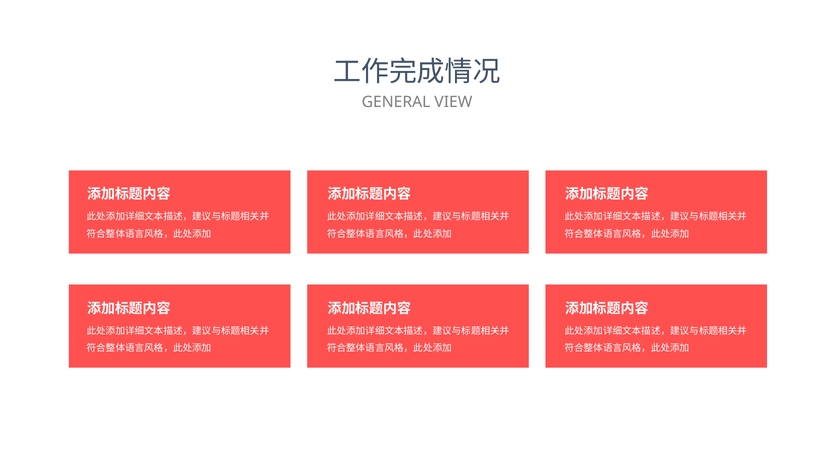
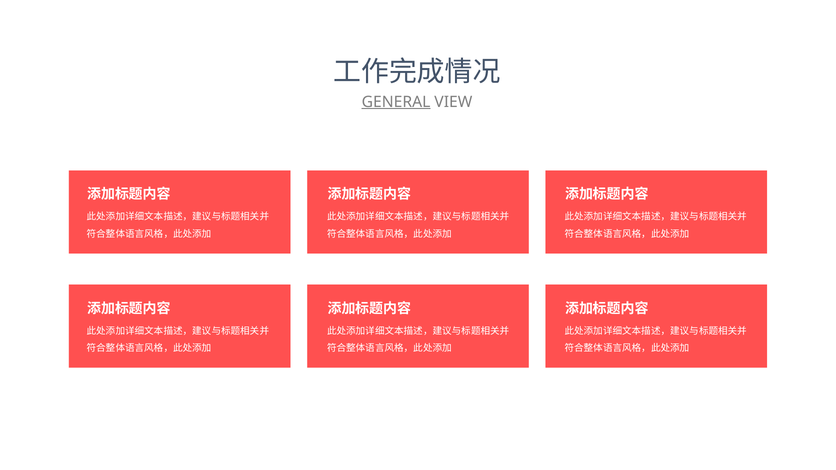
GENERAL underline: none -> present
